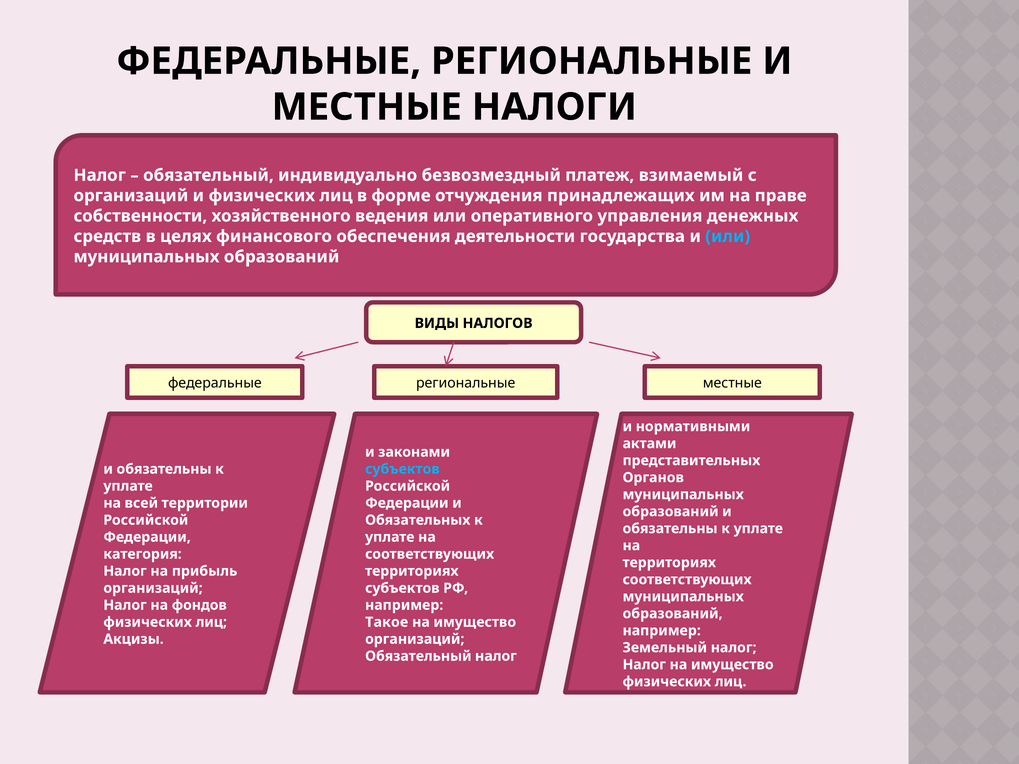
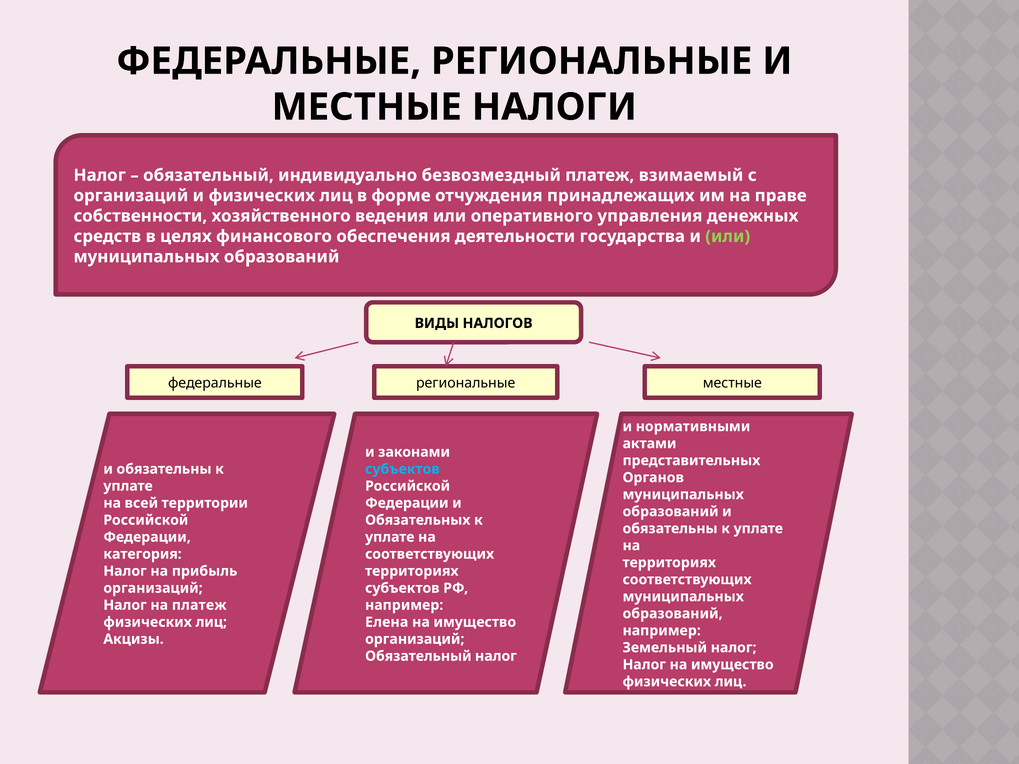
или at (728, 236) colour: light blue -> light green
на фондов: фондов -> платеж
Такое: Такое -> Елена
